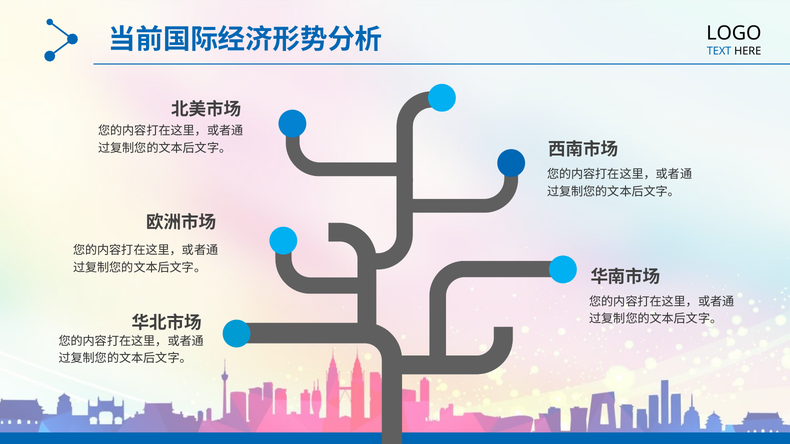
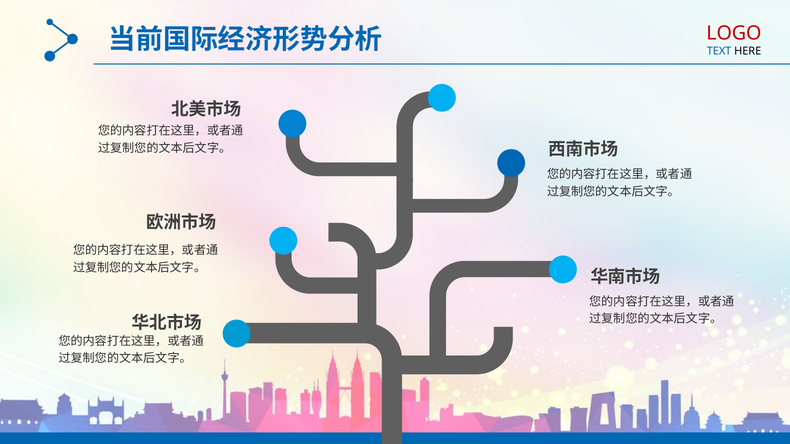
LOGO colour: black -> red
